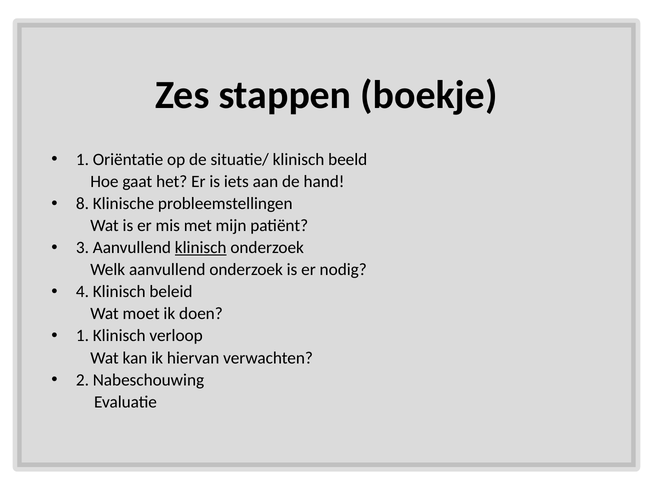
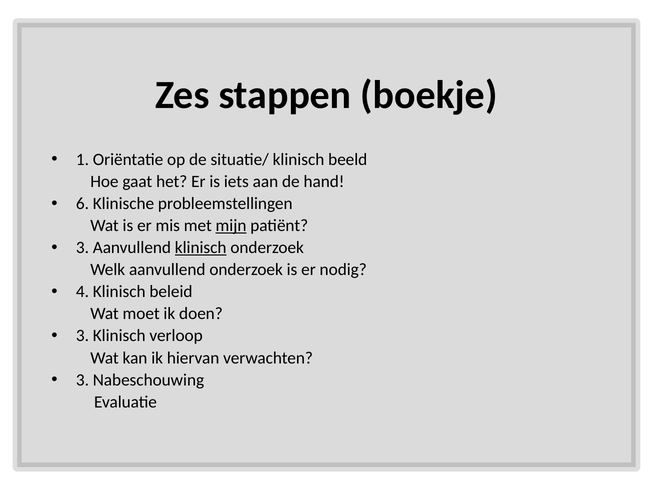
8: 8 -> 6
mijn underline: none -> present
1 at (82, 336): 1 -> 3
2 at (82, 380): 2 -> 3
